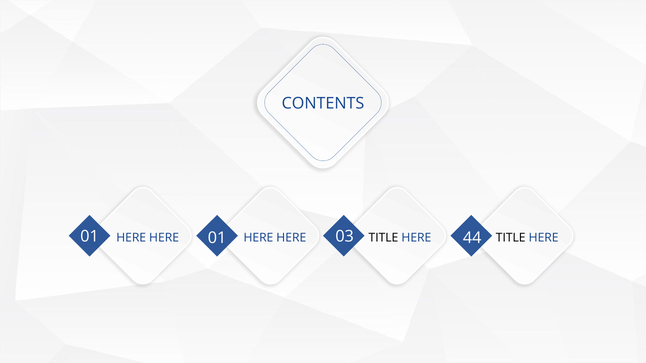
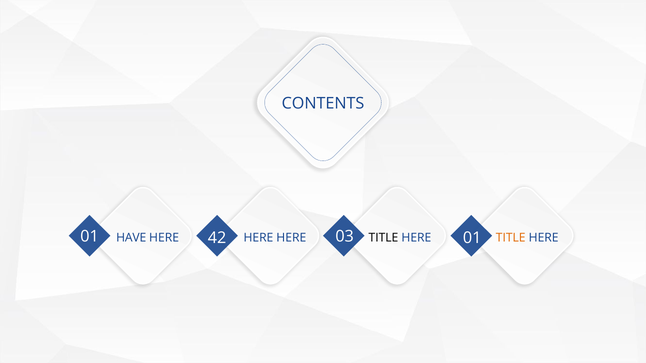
01 01: 01 -> 42
03 44: 44 -> 01
HERE at (131, 238): HERE -> HAVE
TITLE at (511, 238) colour: black -> orange
